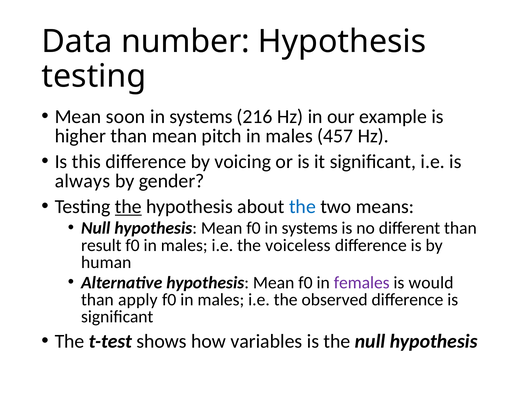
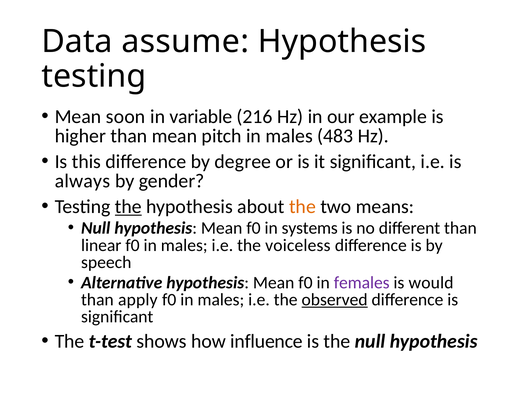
number: number -> assume
systems at (201, 117): systems -> variable
457: 457 -> 483
voicing: voicing -> degree
the at (302, 207) colour: blue -> orange
result: result -> linear
human: human -> speech
observed underline: none -> present
variables: variables -> influence
